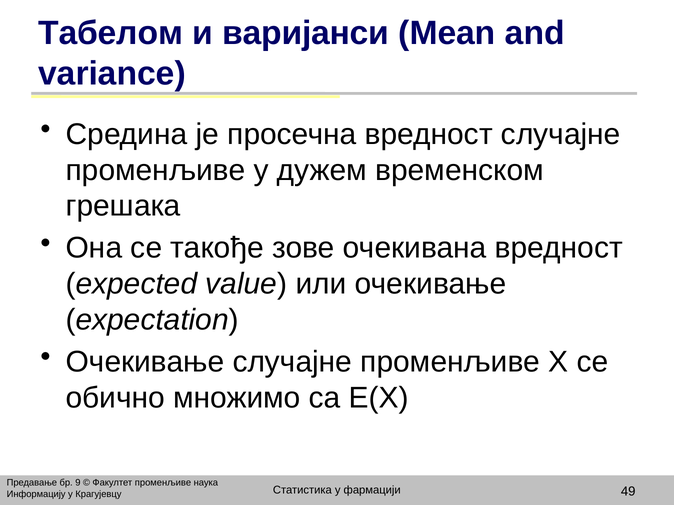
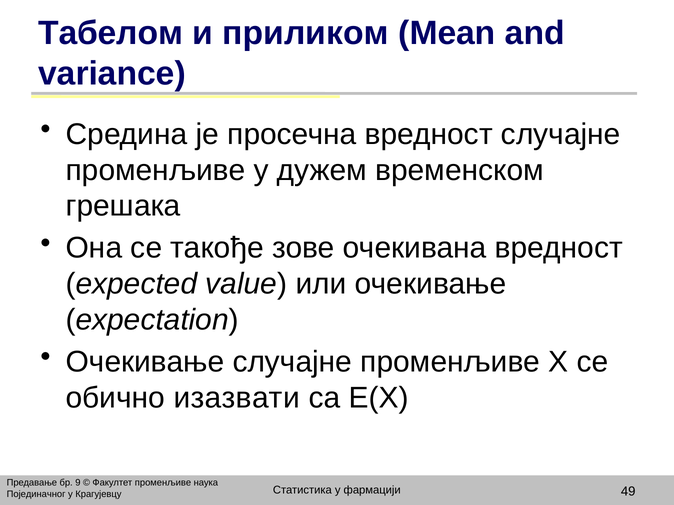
варијанси: варијанси -> приликом
множимо: множимо -> изазвати
Информацију: Информацију -> Појединачног
